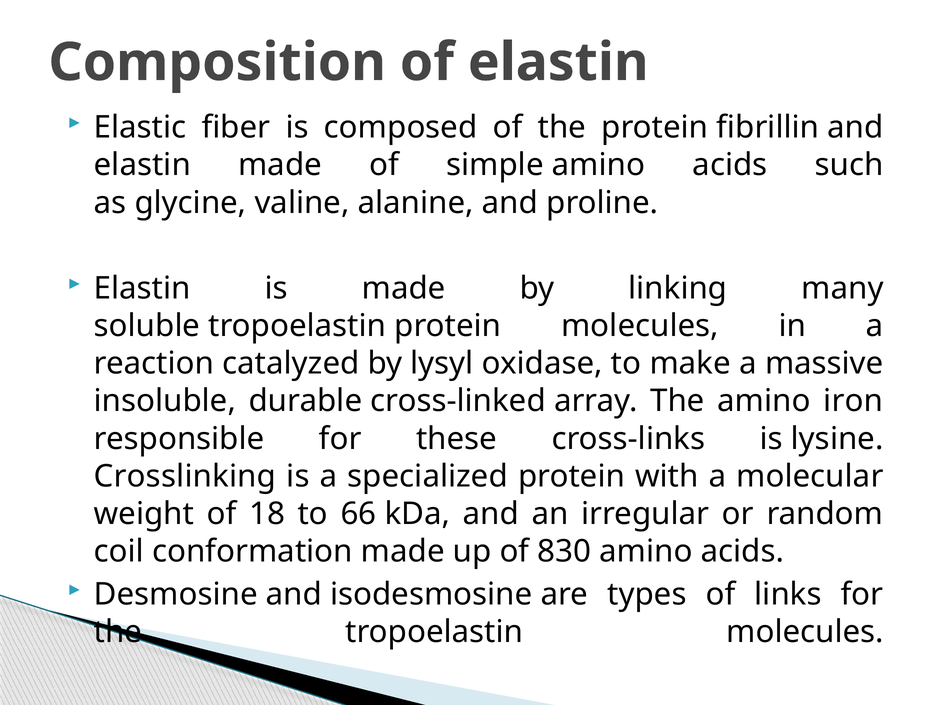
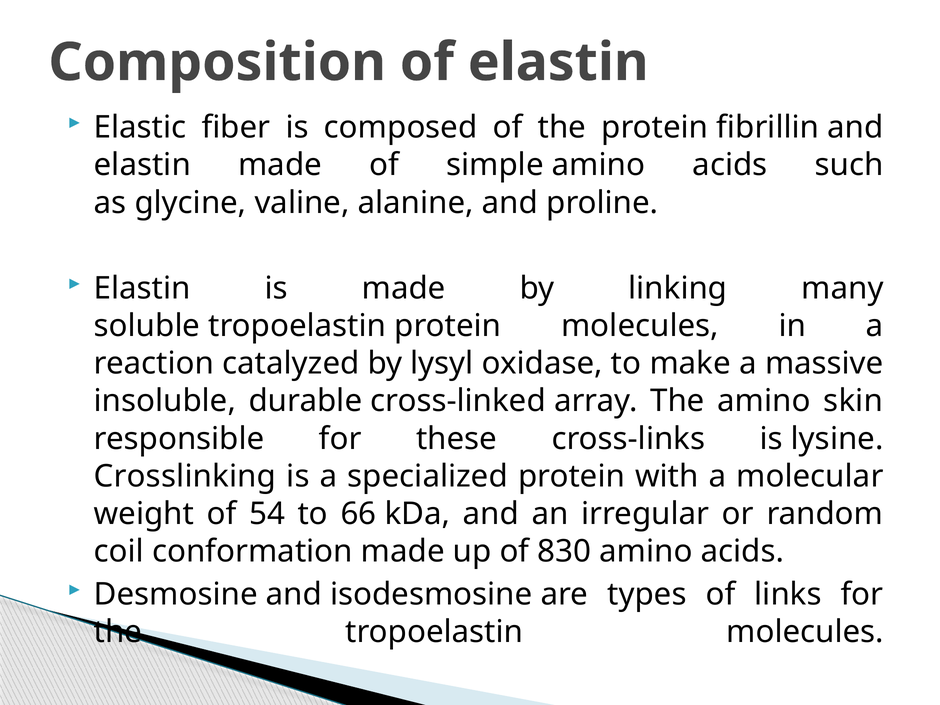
iron: iron -> skin
18: 18 -> 54
